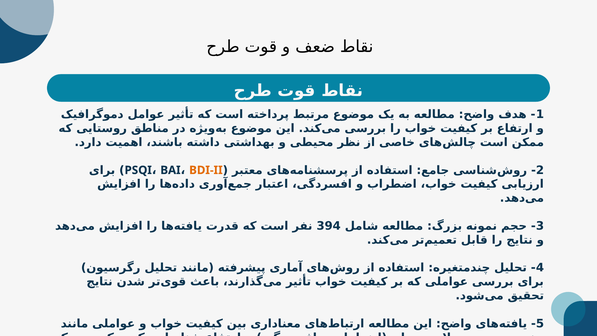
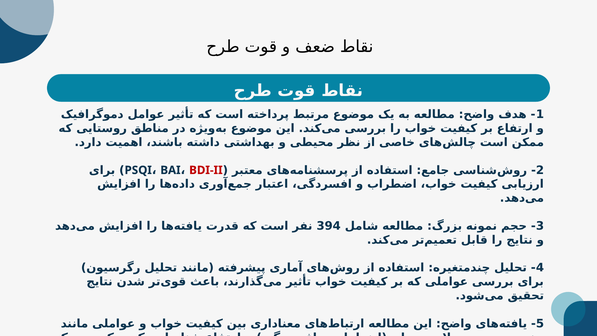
BDI-II colour: orange -> red
